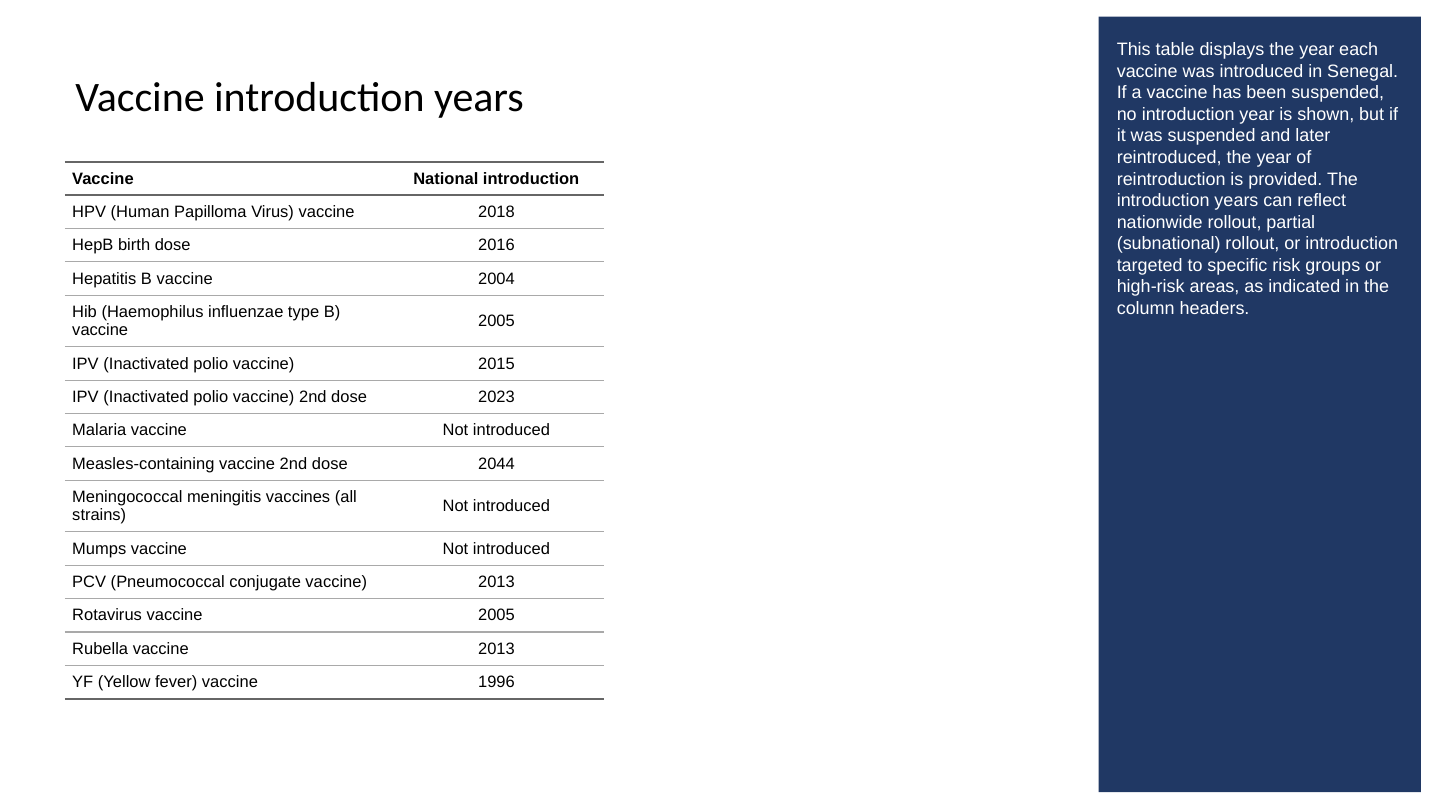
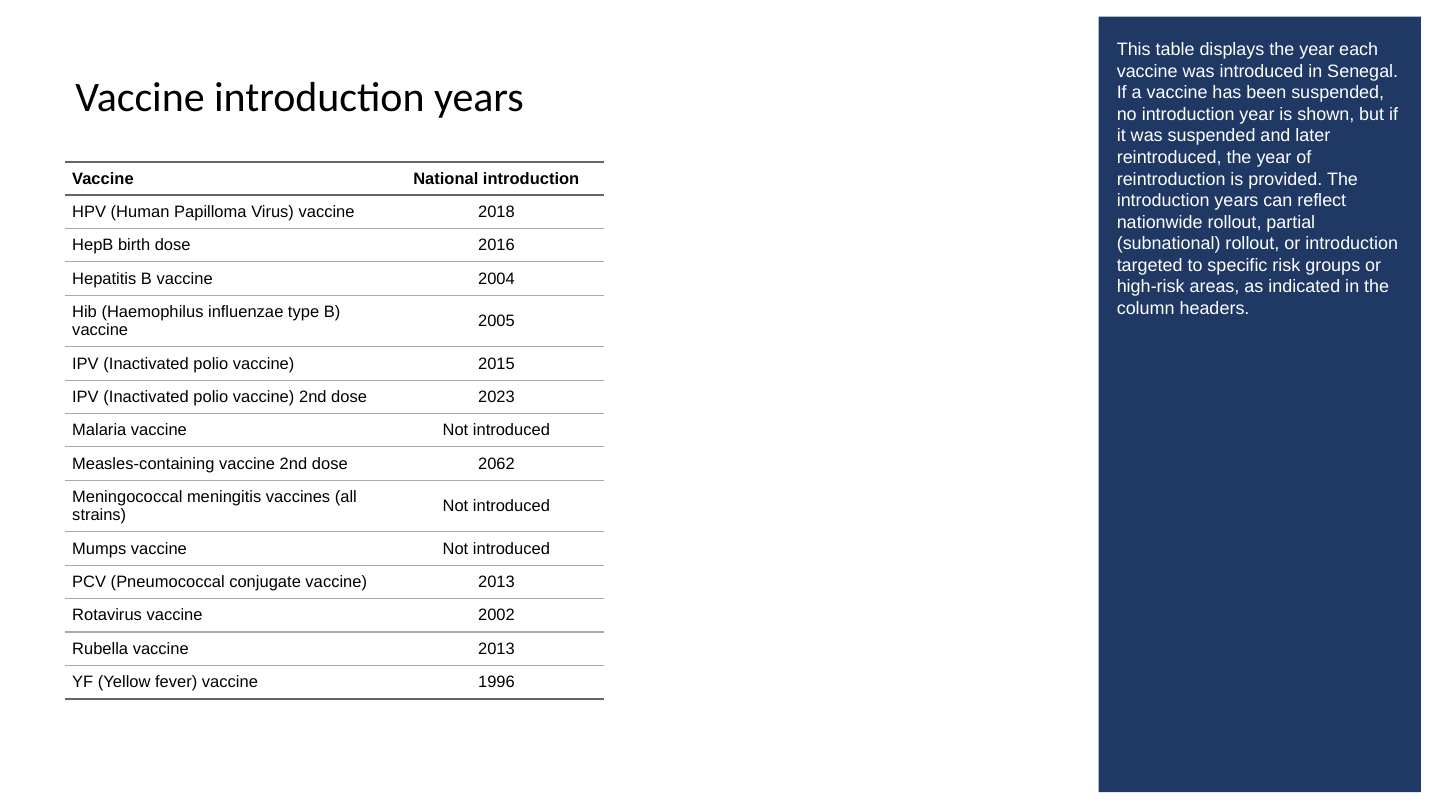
2044: 2044 -> 2062
Rotavirus vaccine 2005: 2005 -> 2002
